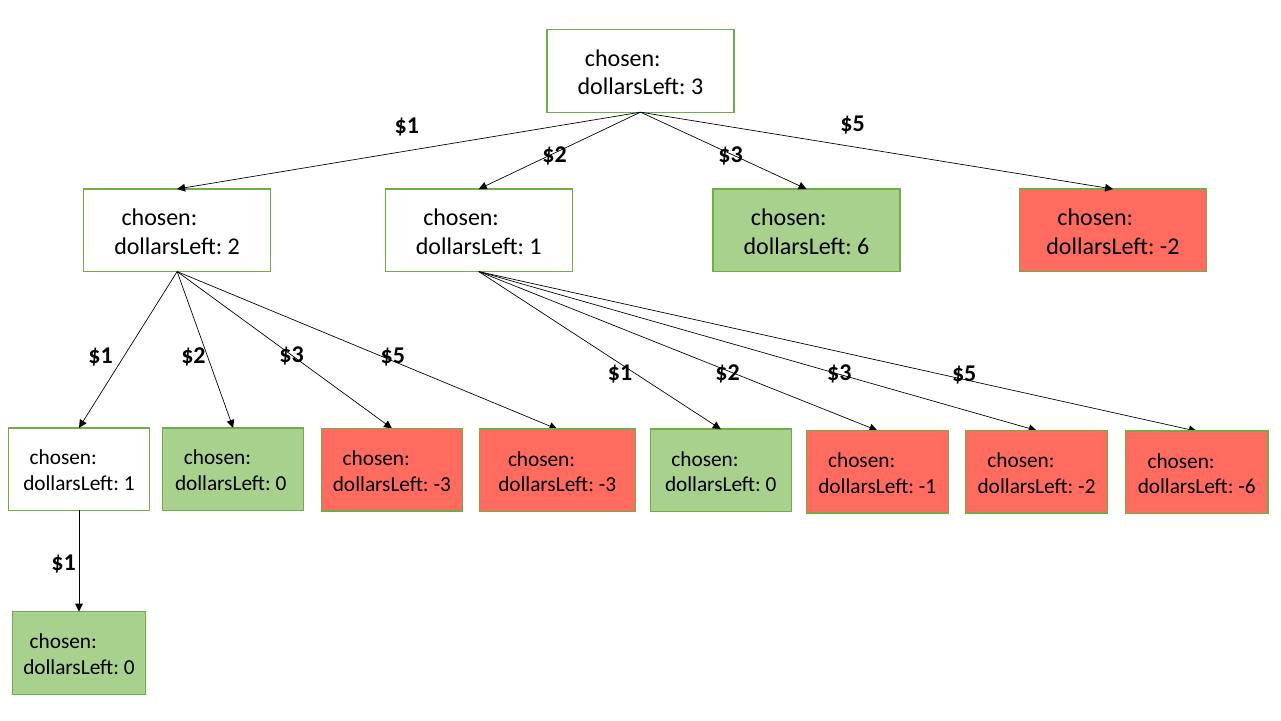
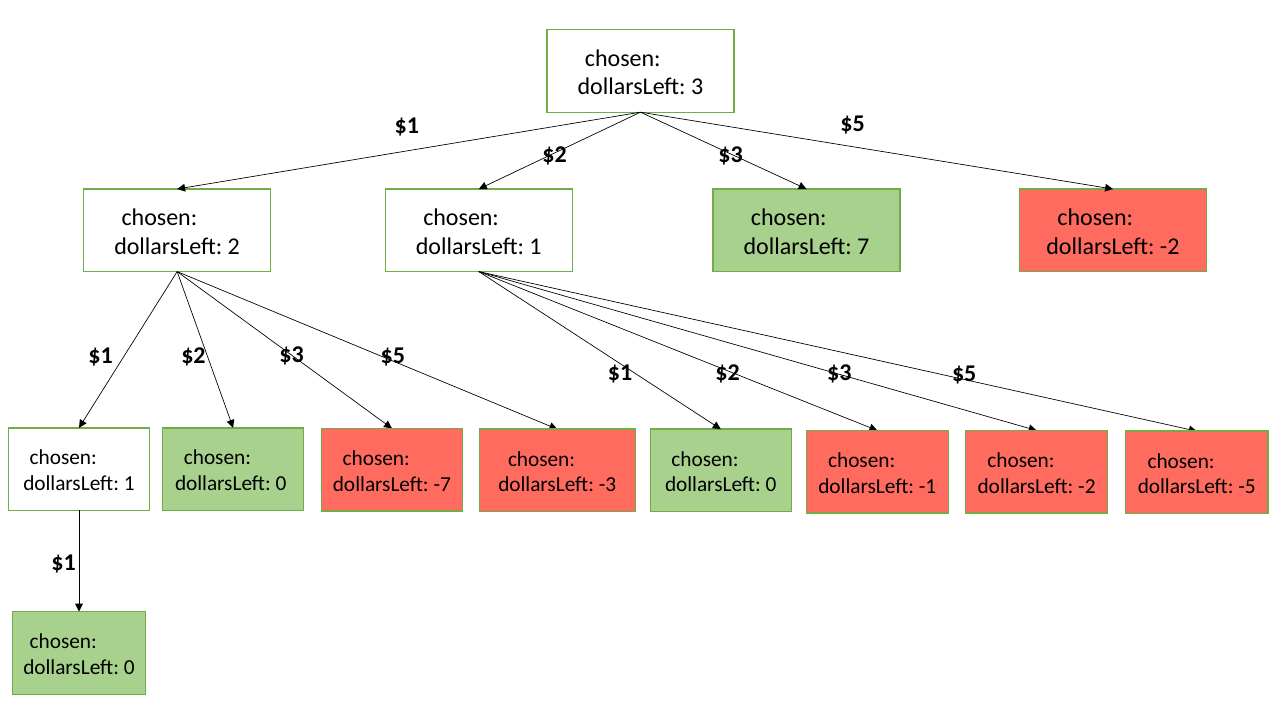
6: 6 -> 7
-3 at (442, 484): -3 -> -7
-6: -6 -> -5
